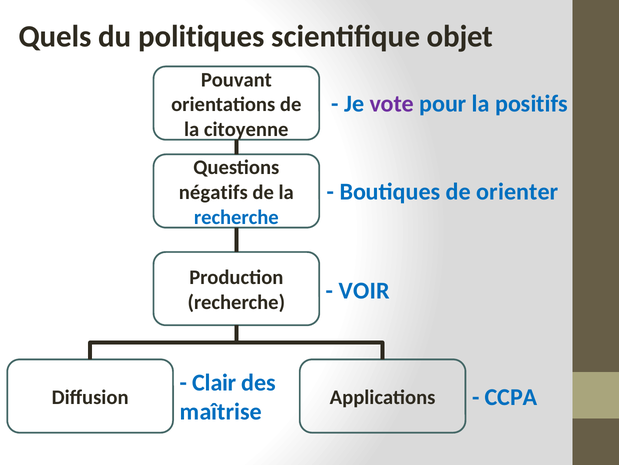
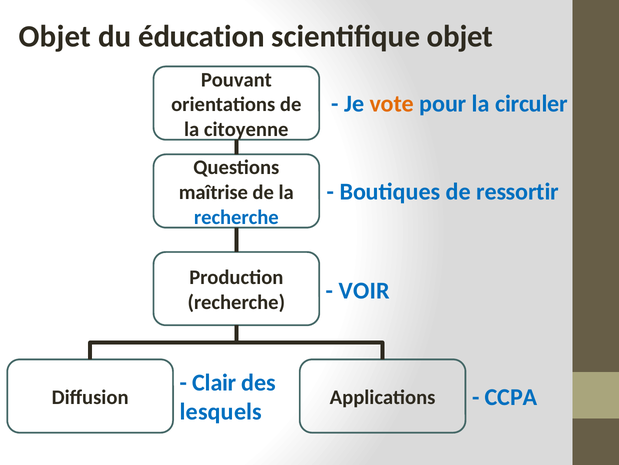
Quels at (55, 37): Quels -> Objet
politiques: politiques -> éducation
vote colour: purple -> orange
positifs: positifs -> circuler
orienter: orienter -> ressortir
négatifs: négatifs -> maîtrise
maîtrise: maîtrise -> lesquels
